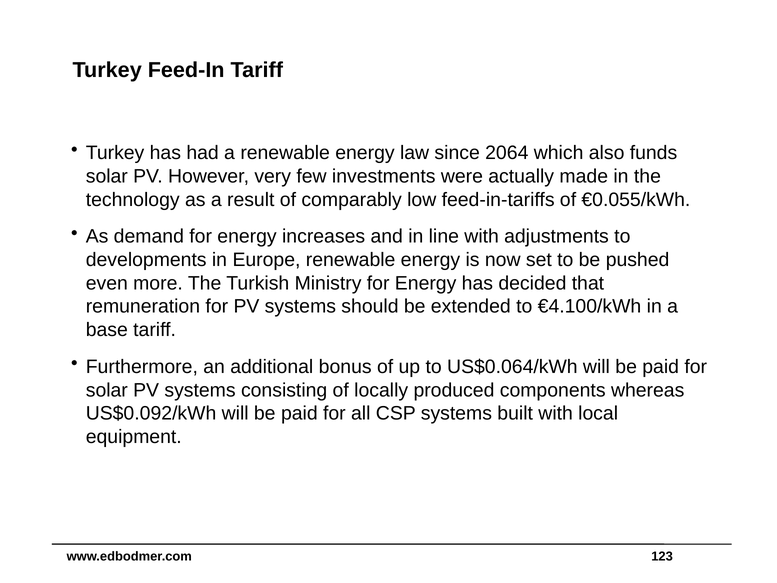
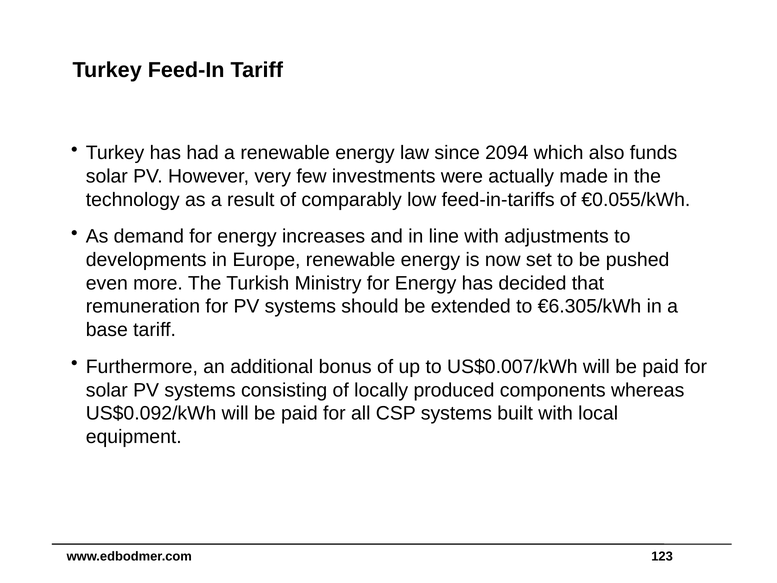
2064: 2064 -> 2094
€4.100/kWh: €4.100/kWh -> €6.305/kWh
US$0.064/kWh: US$0.064/kWh -> US$0.007/kWh
